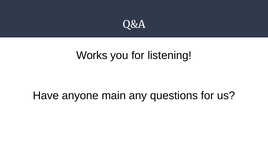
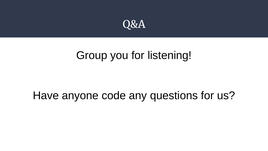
Works: Works -> Group
main: main -> code
